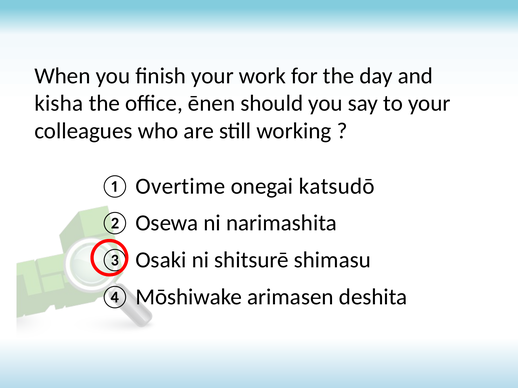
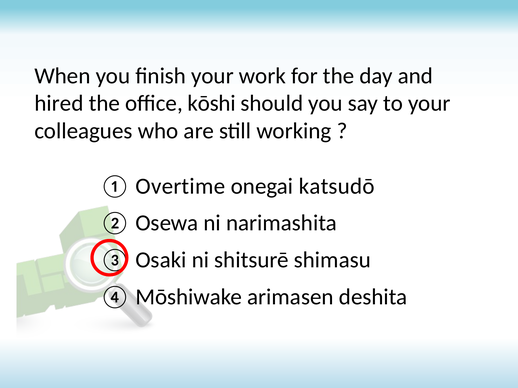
kisha: kisha -> hired
ēnen: ēnen -> kōshi
